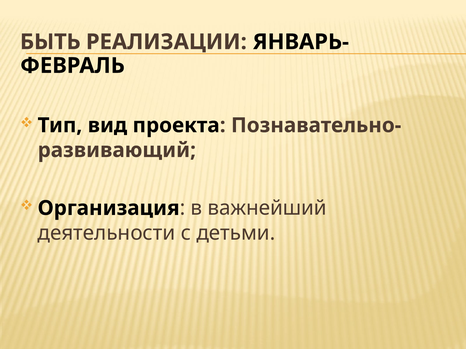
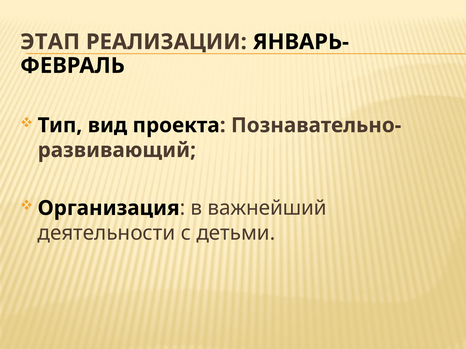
БЫТЬ: БЫТЬ -> ЭТАП
